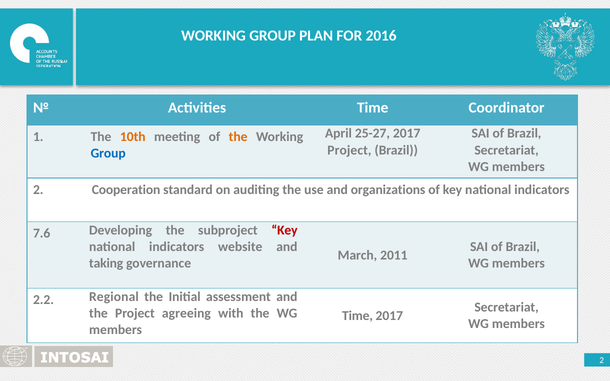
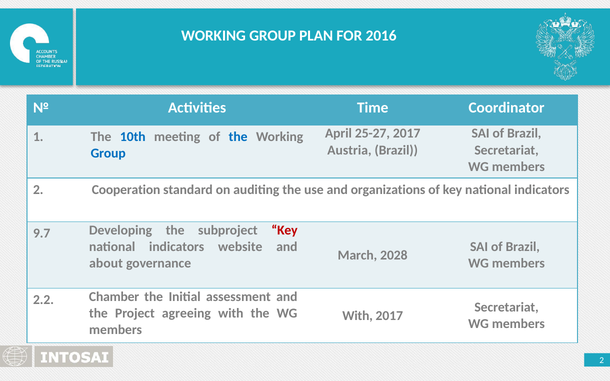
10th colour: orange -> blue
the at (238, 137) colour: orange -> blue
Project at (349, 150): Project -> Austria
7.6: 7.6 -> 9.7
2011: 2011 -> 2028
taking: taking -> about
Regional: Regional -> Chamber
Time at (358, 316): Time -> With
